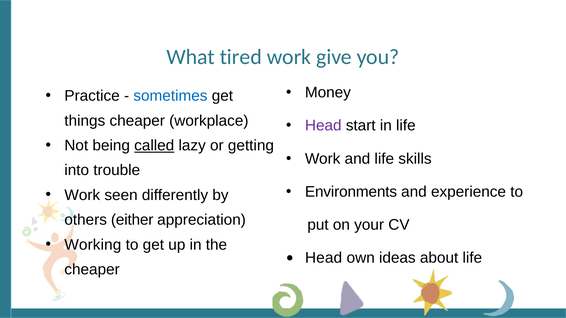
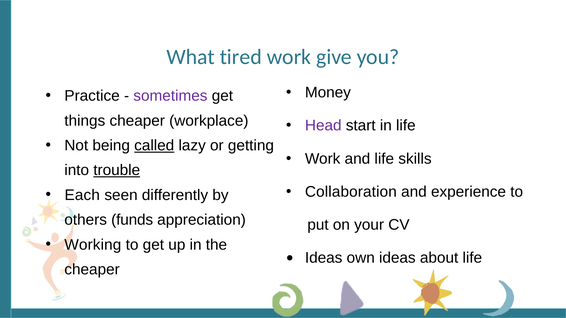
sometimes colour: blue -> purple
trouble underline: none -> present
Environments: Environments -> Collaboration
Work at (82, 195): Work -> Each
either: either -> funds
Head at (324, 258): Head -> Ideas
